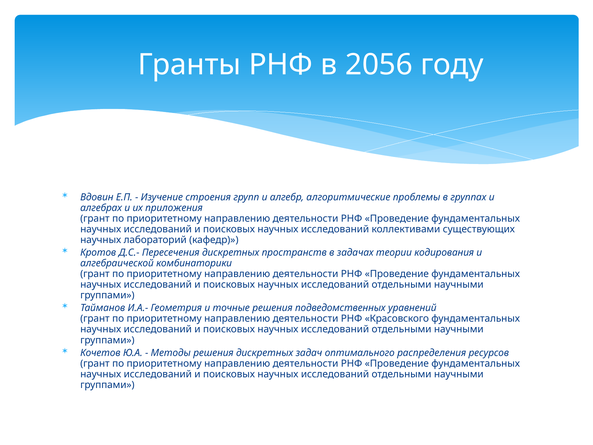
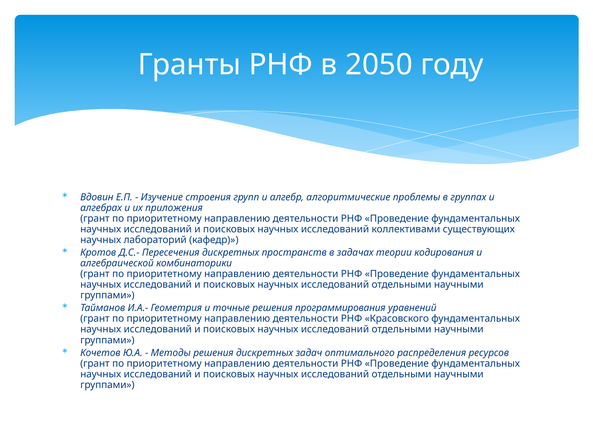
2056: 2056 -> 2050
подведомственных: подведомственных -> программирования
